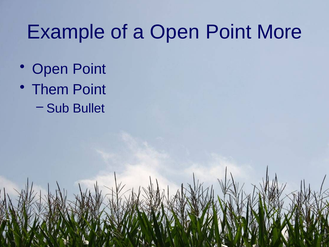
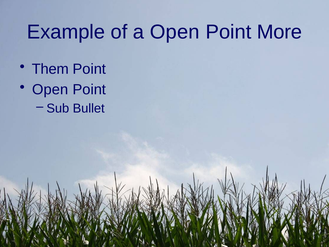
Open at (50, 69): Open -> Them
Them at (50, 89): Them -> Open
